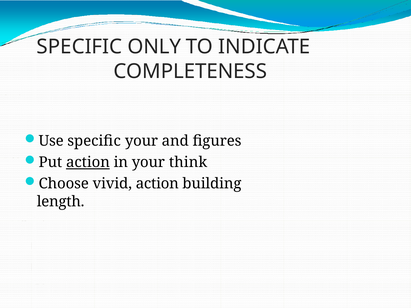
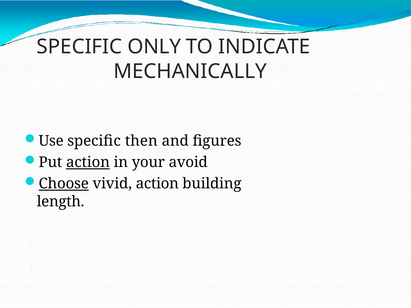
COMPLETENESS: COMPLETENESS -> MECHANICALLY
specific your: your -> then
think: think -> avoid
Choose underline: none -> present
